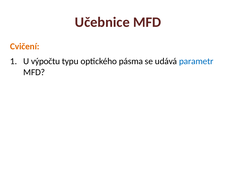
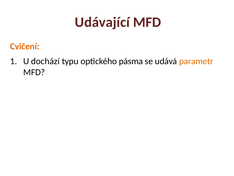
Učebnice: Učebnice -> Udávající
výpočtu: výpočtu -> dochází
parametr colour: blue -> orange
